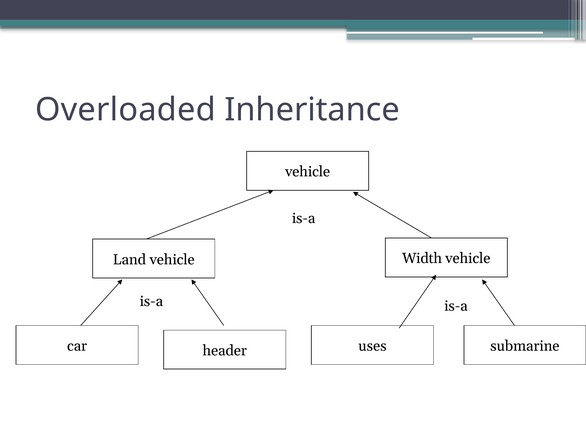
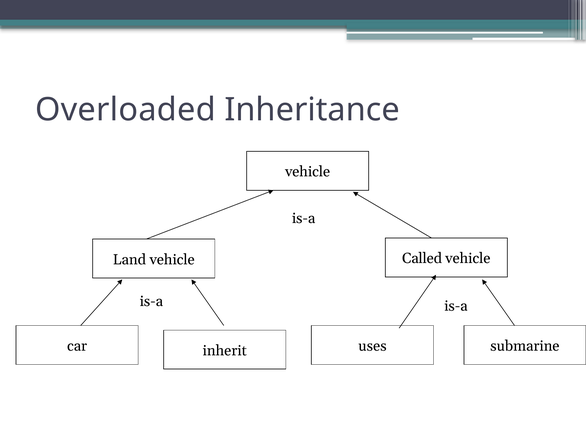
Width: Width -> Called
header: header -> inherit
